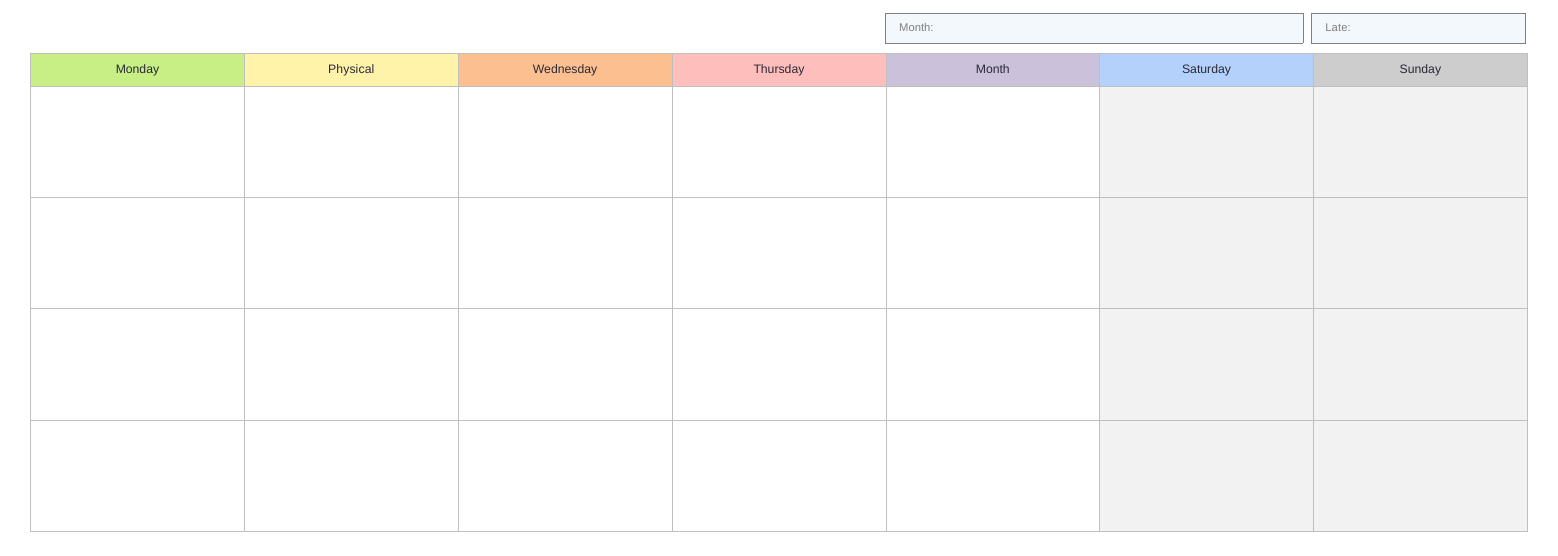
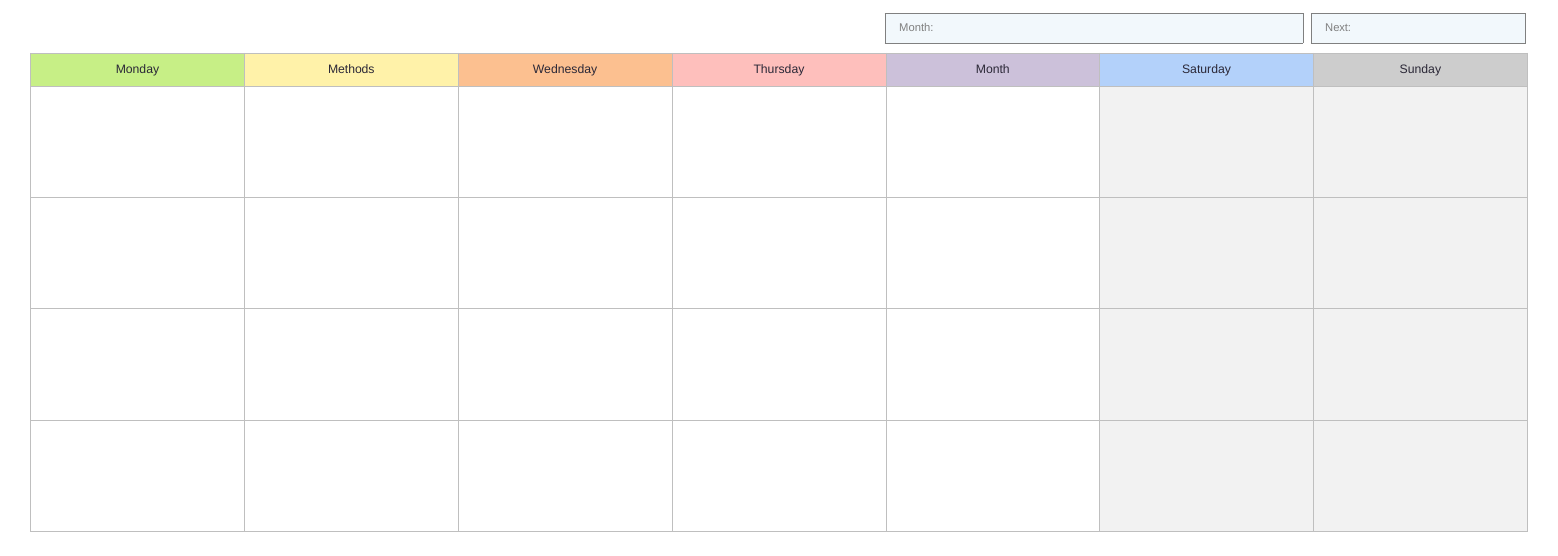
Late: Late -> Next
Physical: Physical -> Methods
